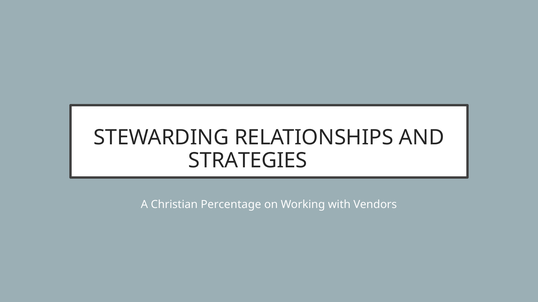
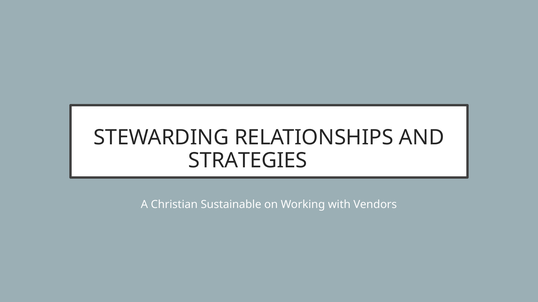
Percentage: Percentage -> Sustainable
